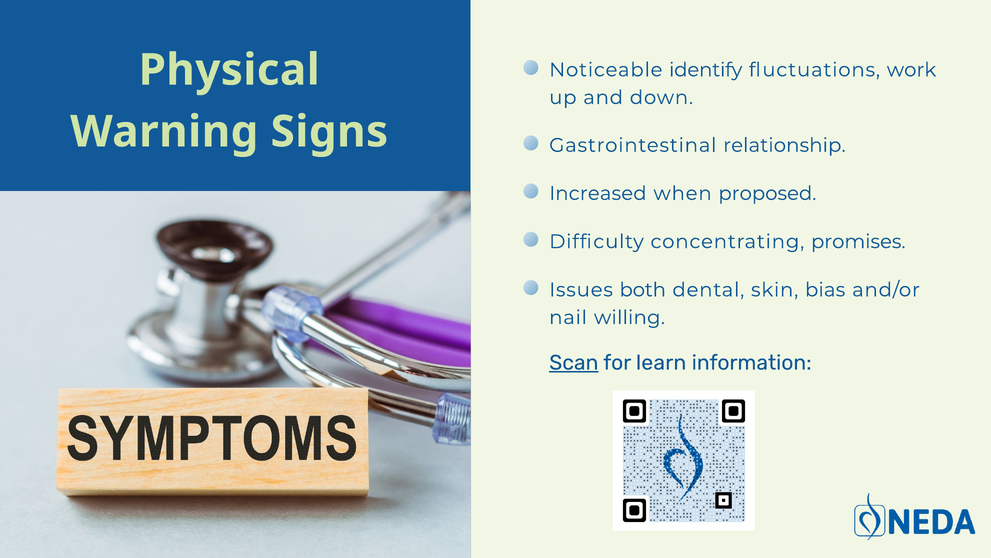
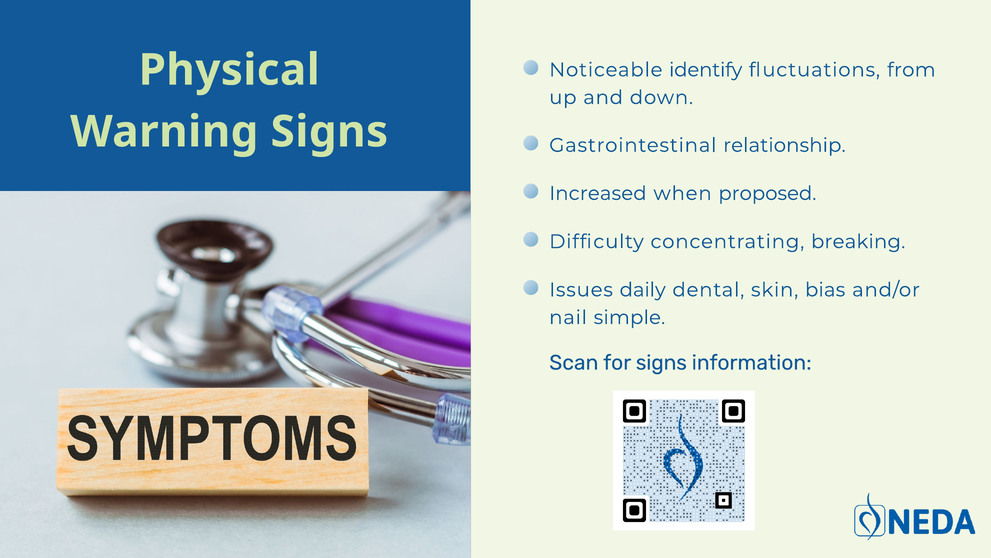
work: work -> from
promises: promises -> breaking
both: both -> daily
willing: willing -> simple
Scan underline: present -> none
for learn: learn -> signs
